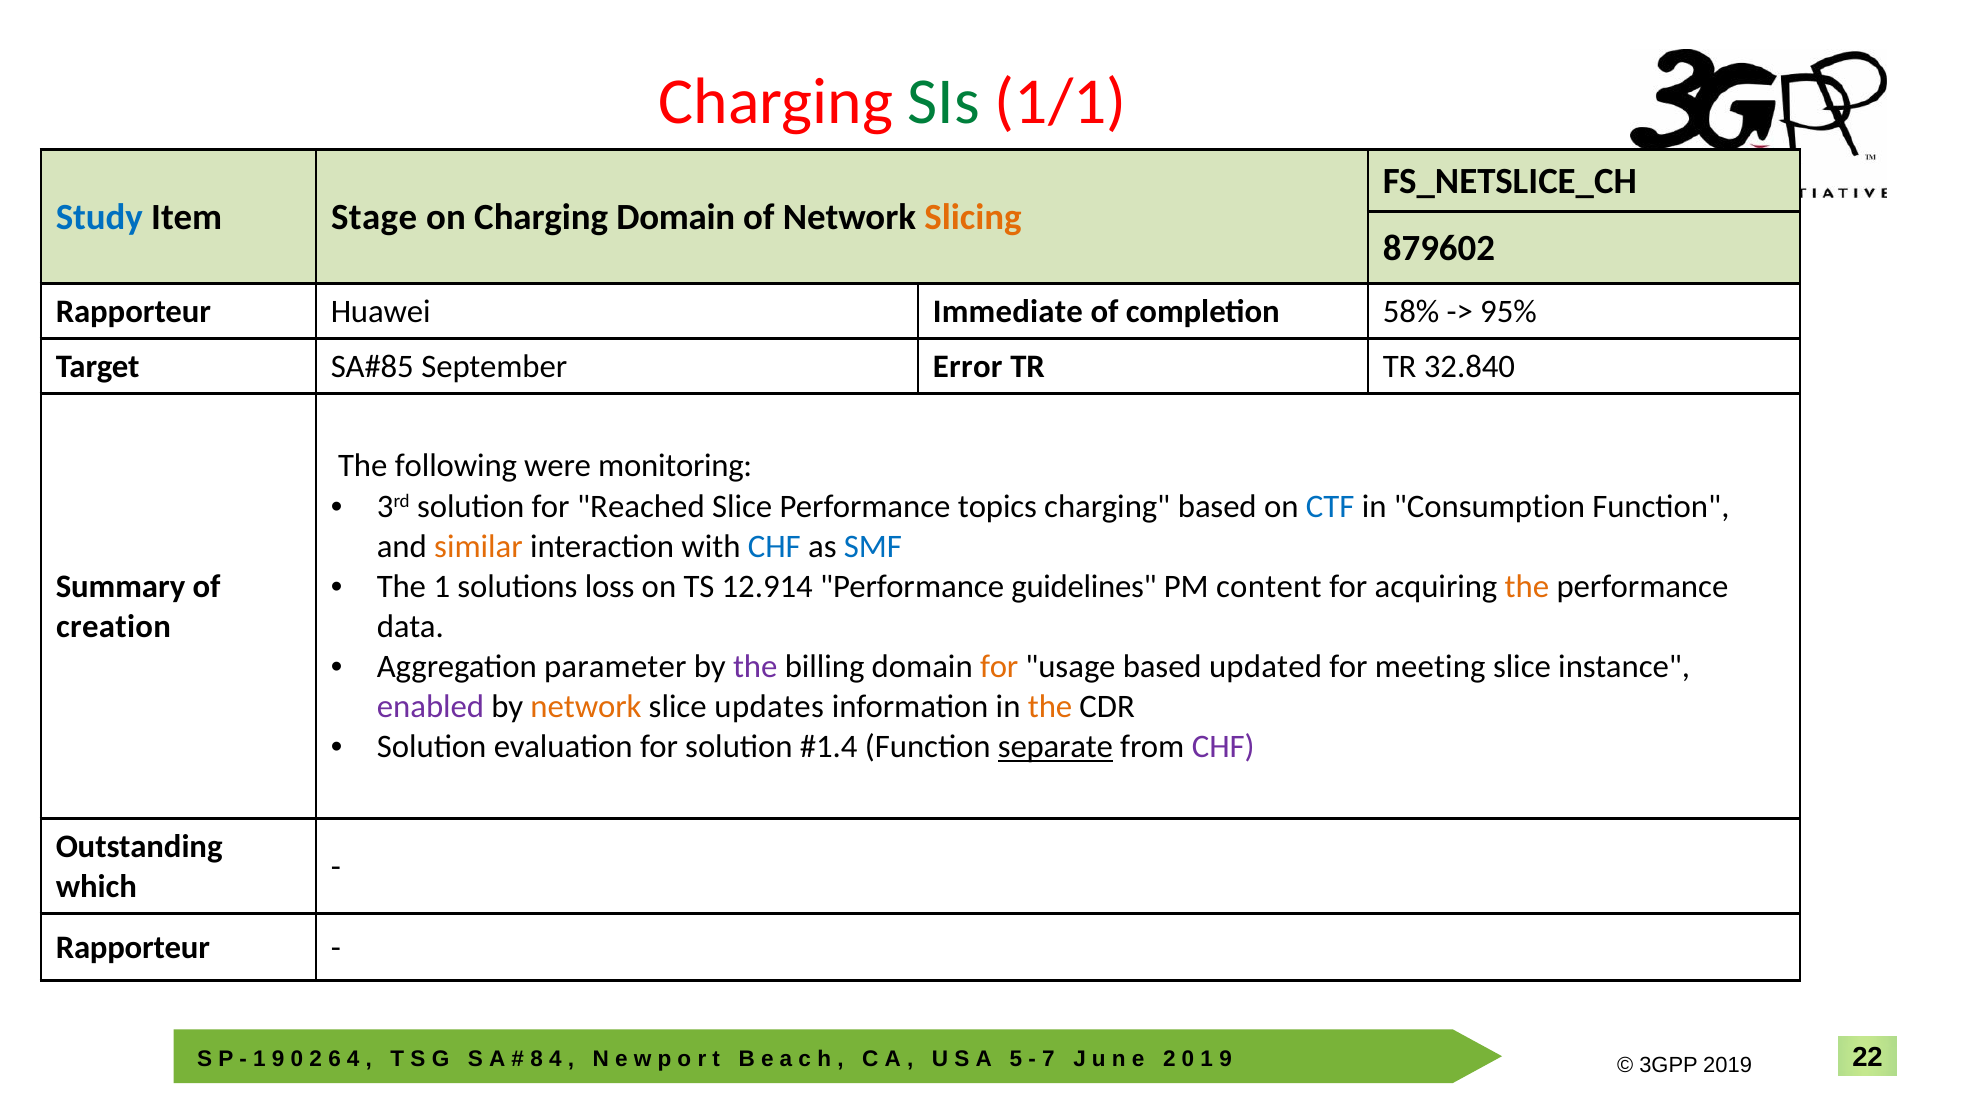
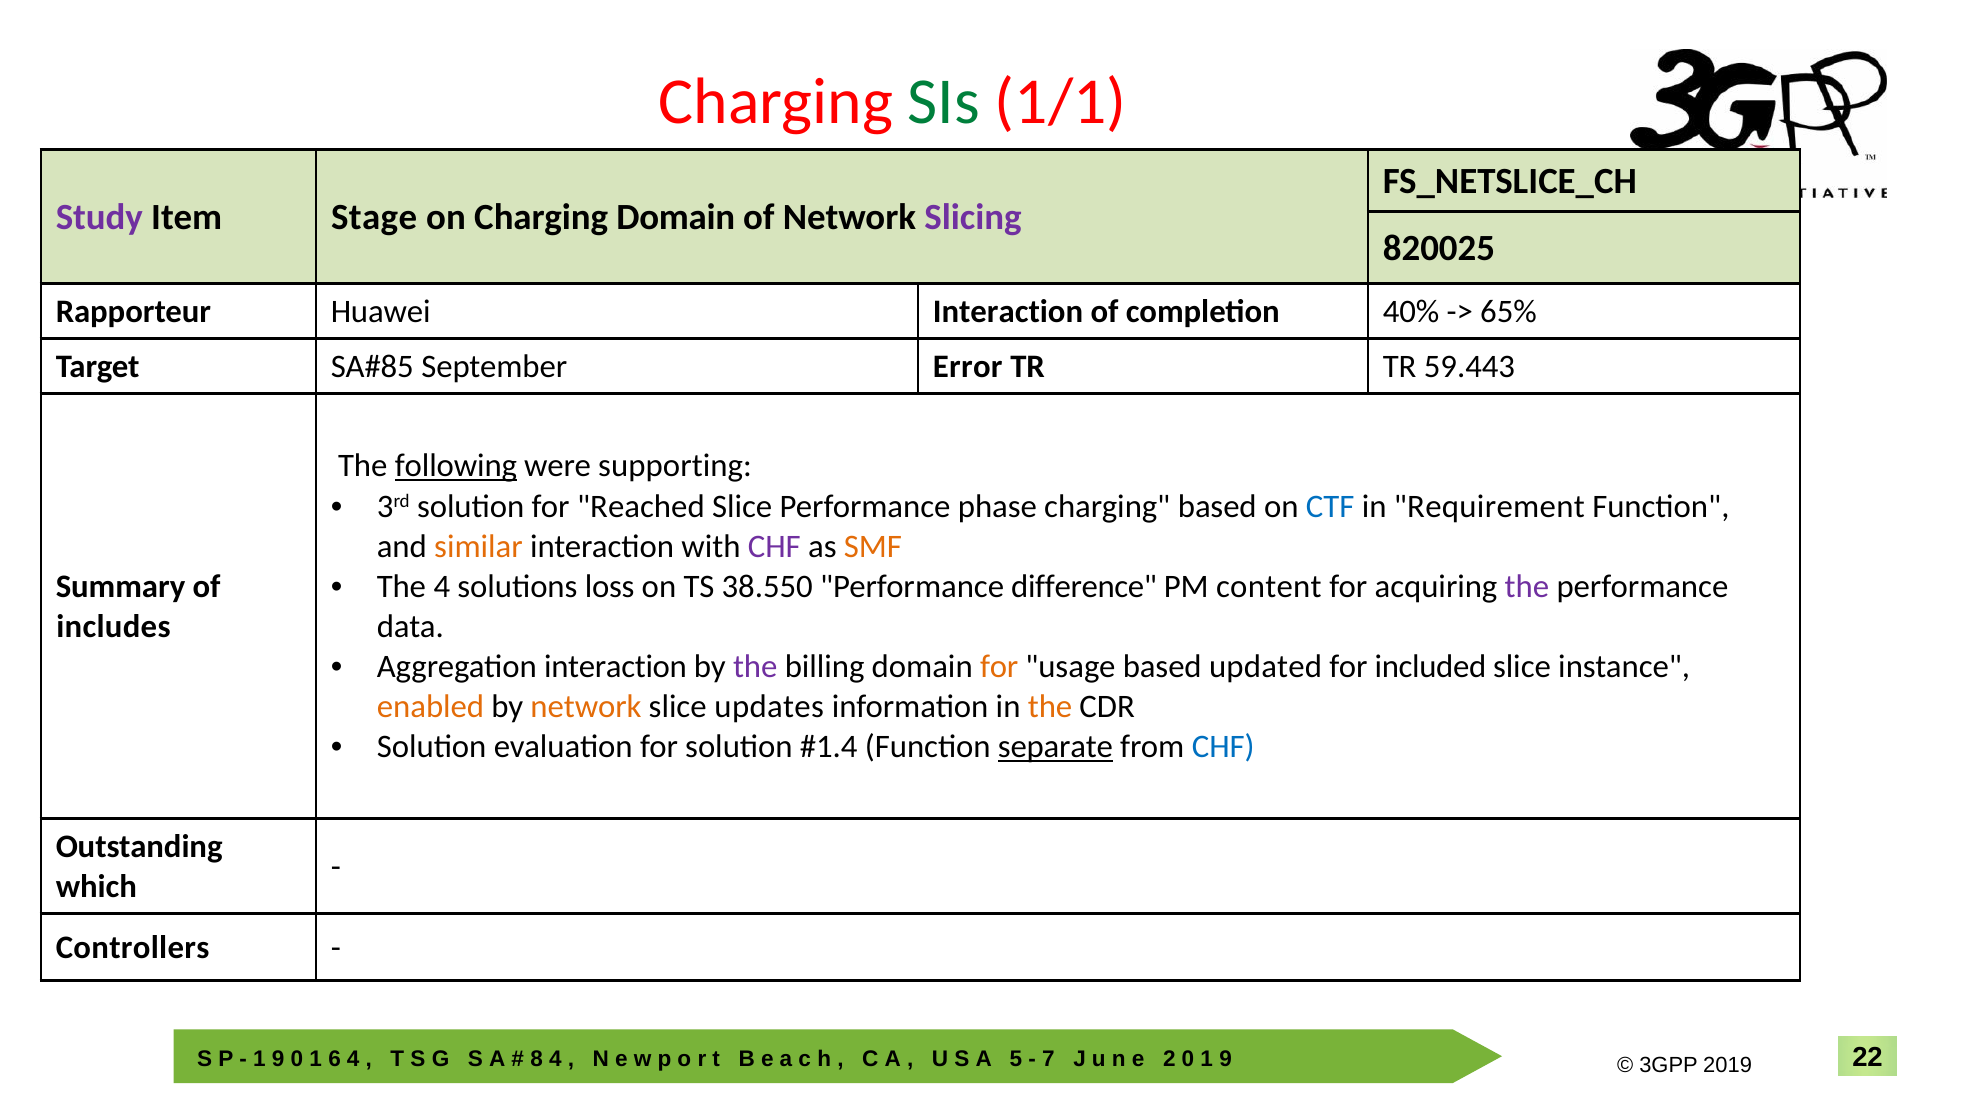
Study colour: blue -> purple
Slicing colour: orange -> purple
879602: 879602 -> 820025
Huawei Immediate: Immediate -> Interaction
58%: 58% -> 40%
95%: 95% -> 65%
32.840: 32.840 -> 59.443
following underline: none -> present
monitoring: monitoring -> supporting
topics: topics -> phase
Consumption: Consumption -> Requirement
CHF at (774, 547) colour: blue -> purple
SMF colour: blue -> orange
The 1: 1 -> 4
12.914: 12.914 -> 38.550
guidelines: guidelines -> difference
the at (1527, 587) colour: orange -> purple
creation: creation -> includes
Aggregation parameter: parameter -> interaction
meeting: meeting -> included
enabled colour: purple -> orange
CHF at (1223, 747) colour: purple -> blue
Rapporteur at (133, 948): Rapporteur -> Controllers
2 at (316, 1060): 2 -> 1
